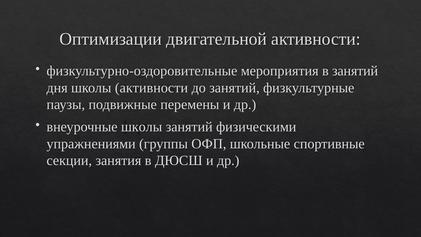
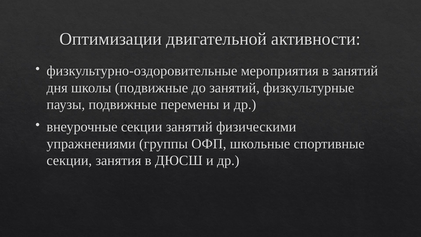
школы активности: активности -> подвижные
внеурочные школы: школы -> секции
